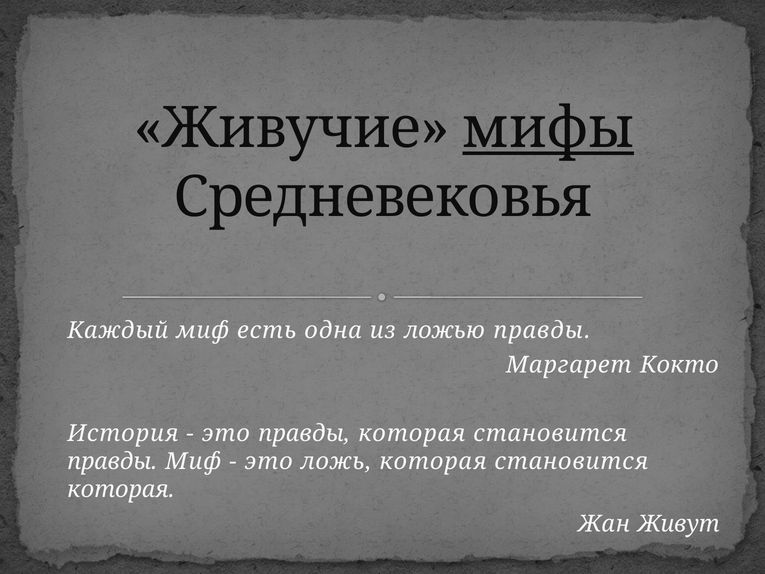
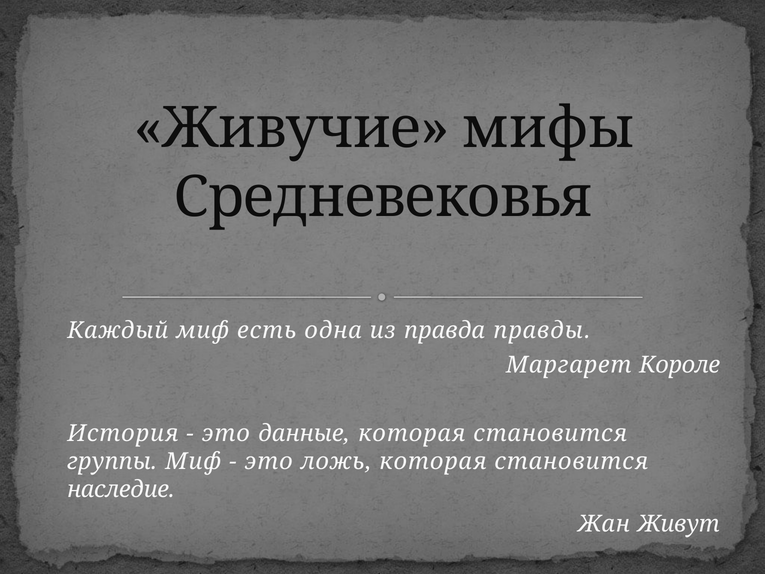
мифы underline: present -> none
ложью: ложью -> правда
Кокто: Кокто -> Короле
это правды: правды -> данные
правды at (112, 462): правды -> группы
которая at (121, 490): которая -> наследие
